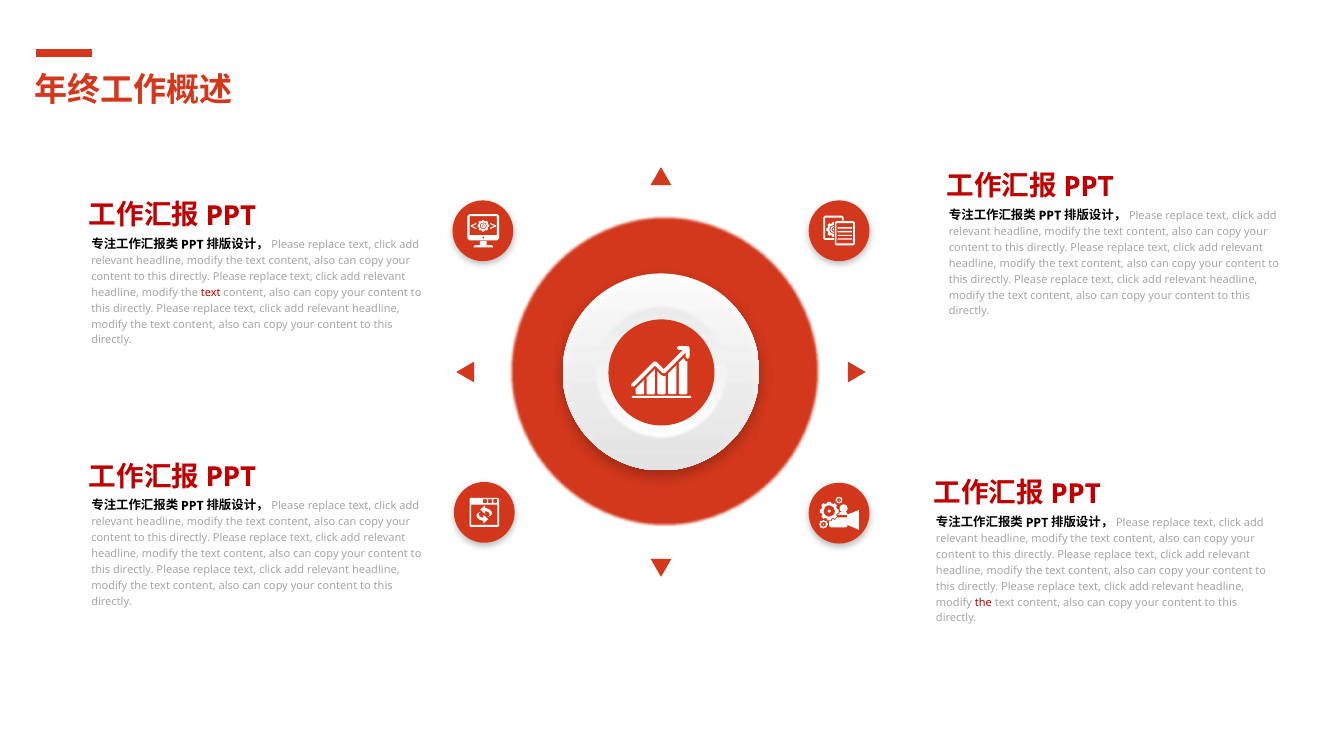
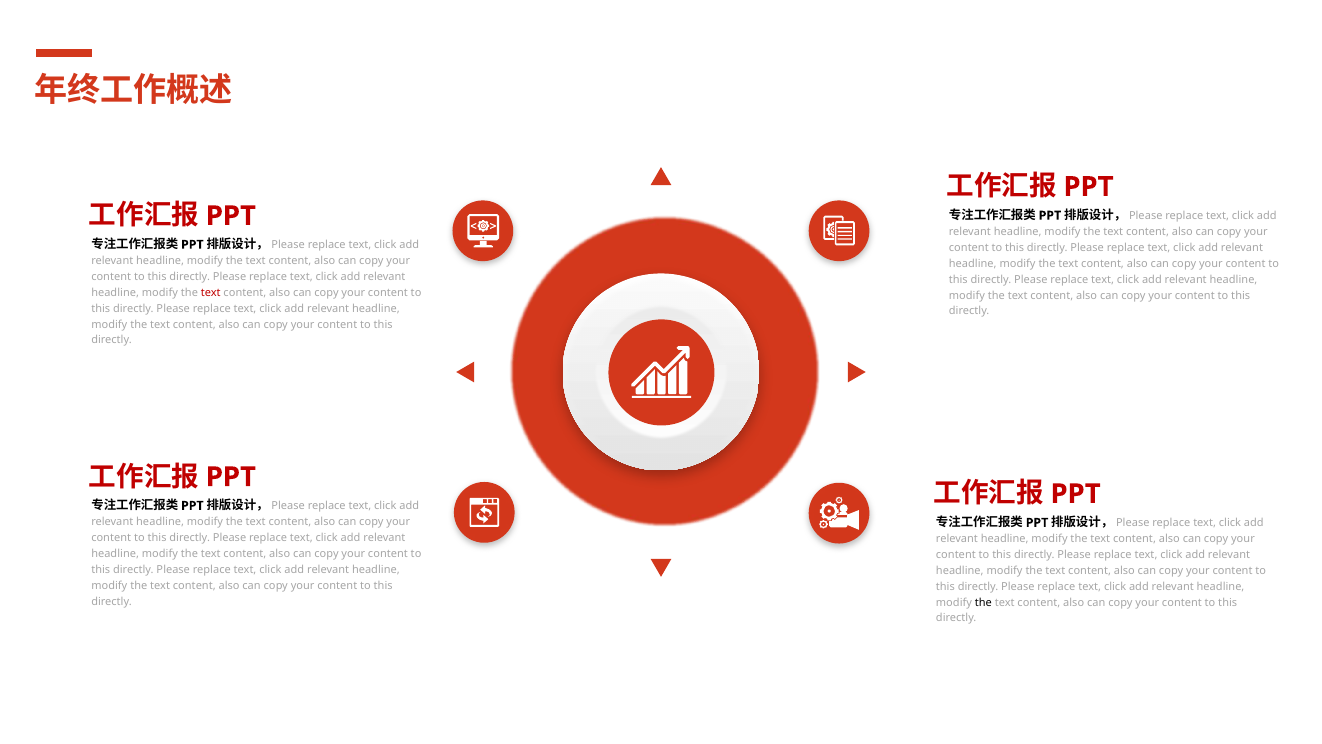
the at (983, 602) colour: red -> black
